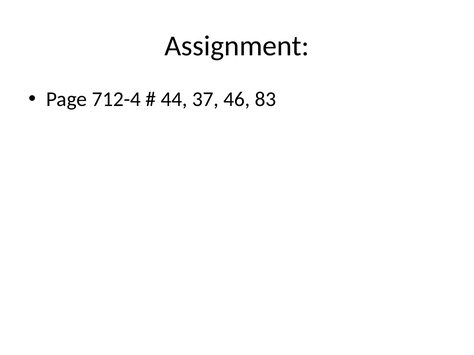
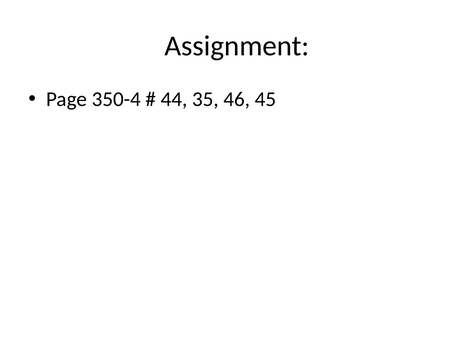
712-4: 712-4 -> 350-4
37: 37 -> 35
83: 83 -> 45
